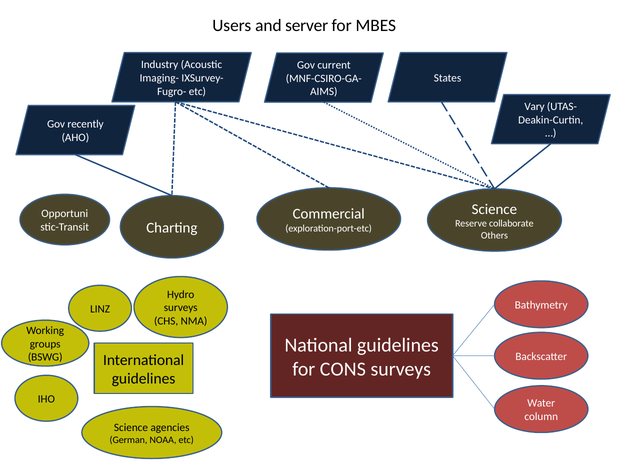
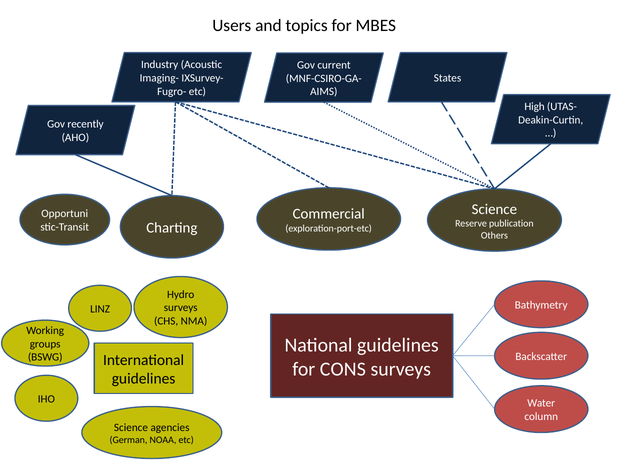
server: server -> topics
Vary: Vary -> High
collaborate: collaborate -> publication
